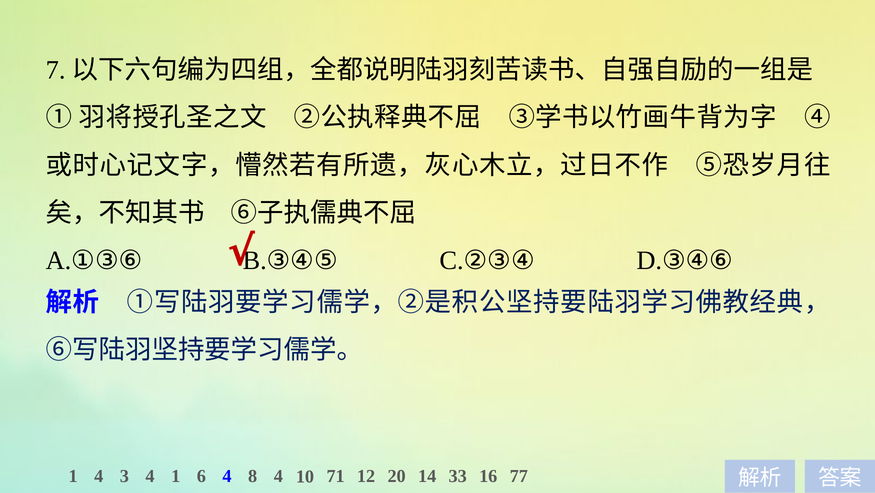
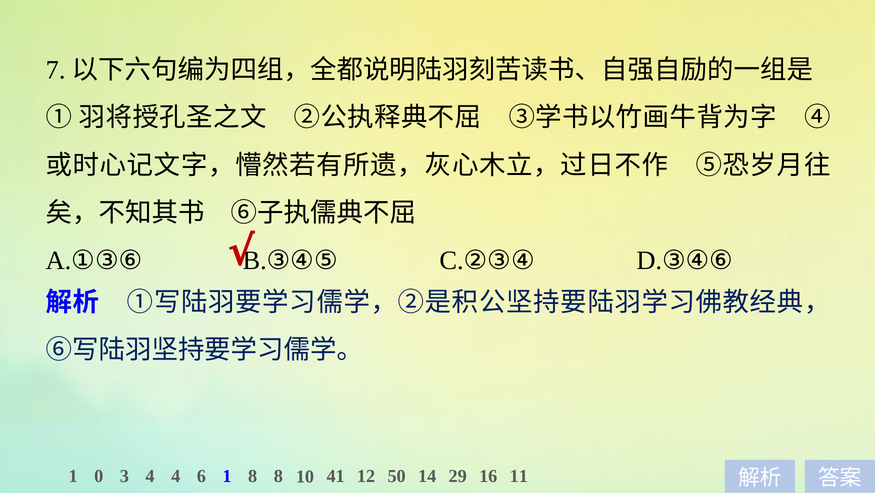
1 4: 4 -> 0
4 1: 1 -> 4
6 4: 4 -> 1
8 4: 4 -> 8
71: 71 -> 41
20: 20 -> 50
33: 33 -> 29
77: 77 -> 11
